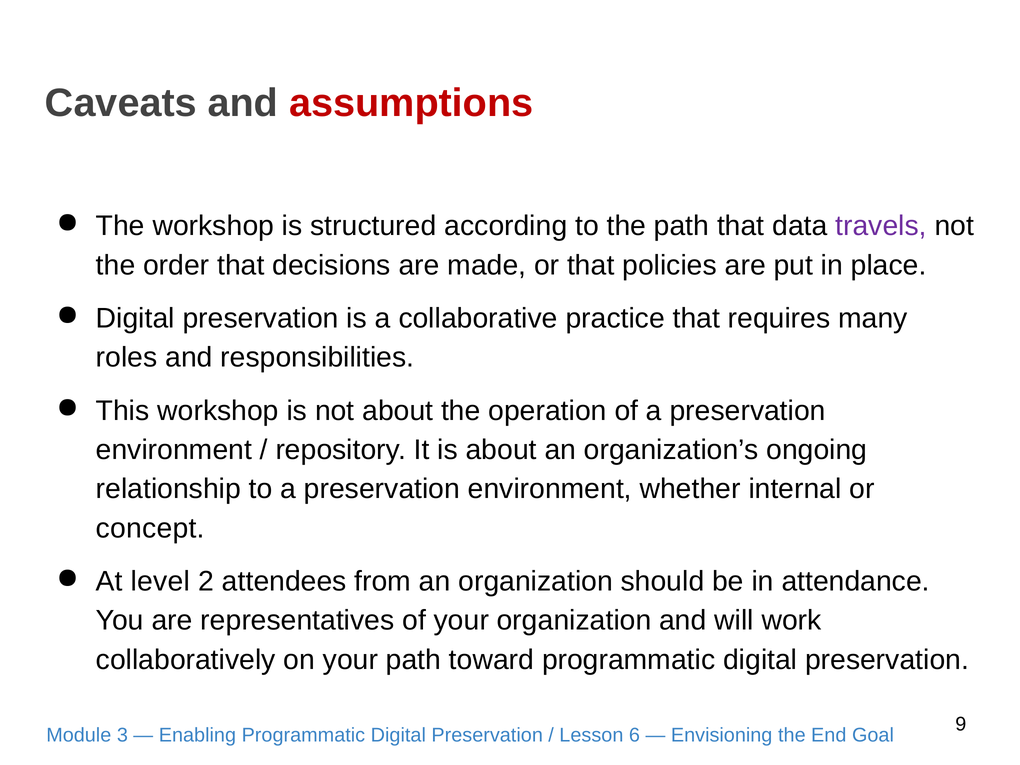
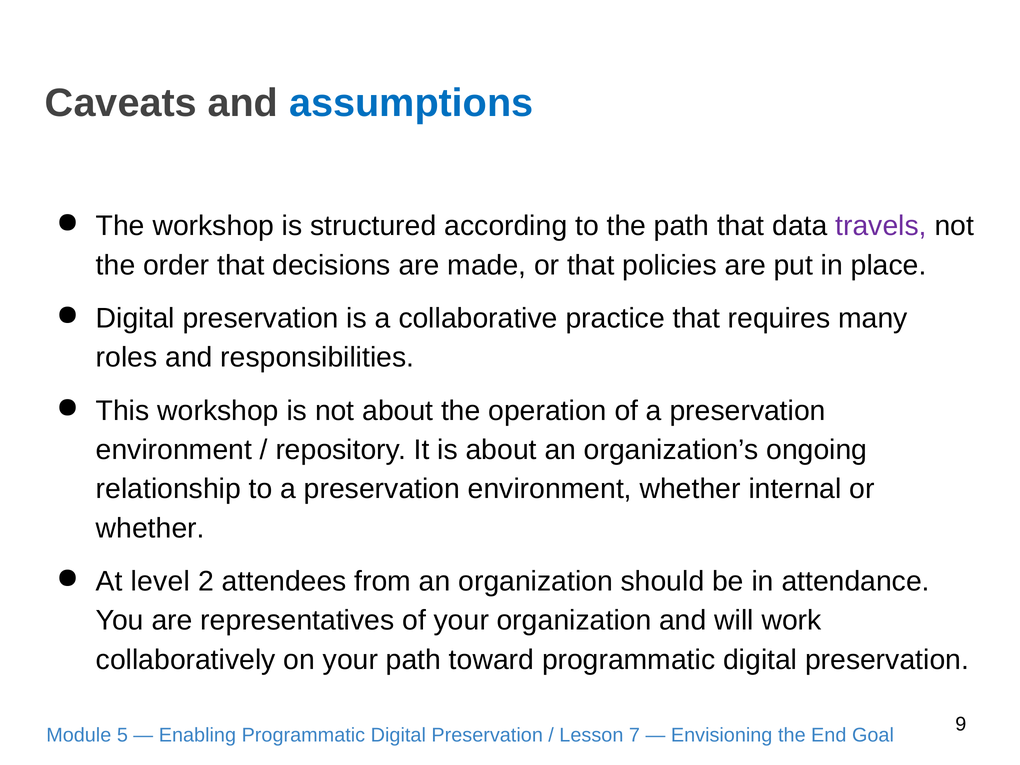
assumptions colour: red -> blue
concept at (150, 528): concept -> whether
3: 3 -> 5
6: 6 -> 7
